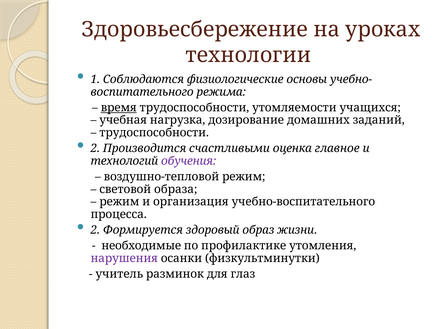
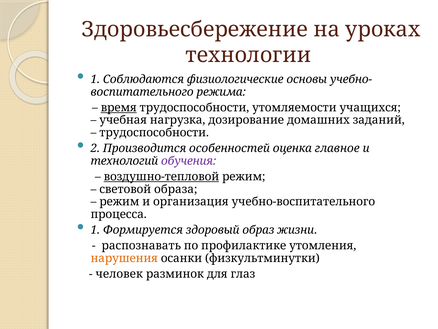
счастливыми: счастливыми -> особенностей
воздушно-тепловой underline: none -> present
2 at (95, 230): 2 -> 1
необходимые: необходимые -> распознавать
нарушения colour: purple -> orange
учитель: учитель -> человек
